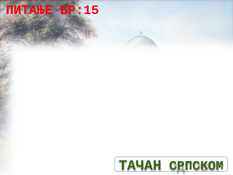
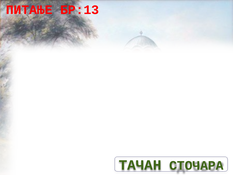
БР:15: БР:15 -> БР:13
СРПСКОМ: СРПСКОМ -> СТОЧАРА
